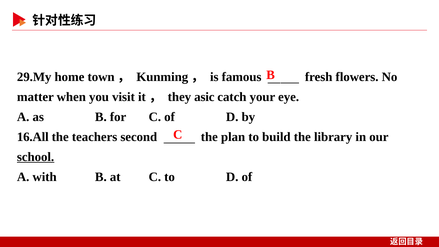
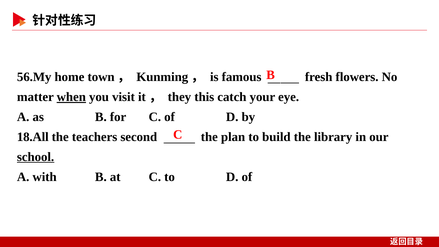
29.My: 29.My -> 56.My
when underline: none -> present
asic: asic -> this
16.All: 16.All -> 18.All
